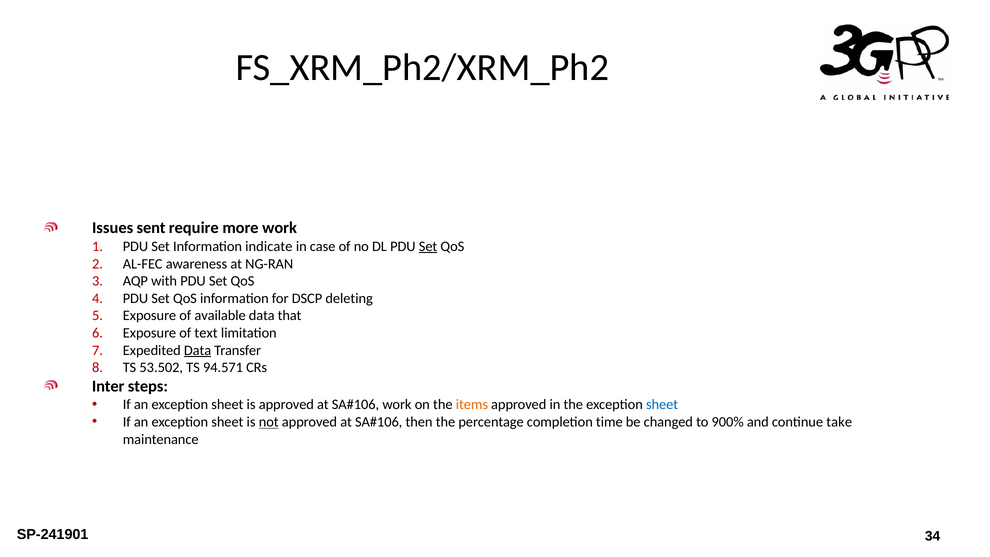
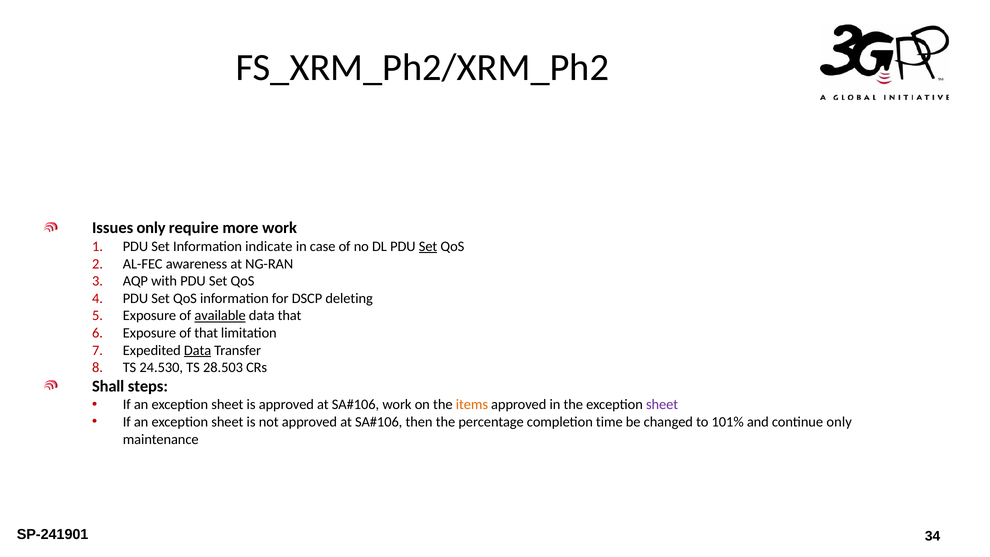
Issues sent: sent -> only
available underline: none -> present
of text: text -> that
53.502: 53.502 -> 24.530
94.571: 94.571 -> 28.503
Inter: Inter -> Shall
sheet at (662, 405) colour: blue -> purple
not underline: present -> none
900%: 900% -> 101%
continue take: take -> only
